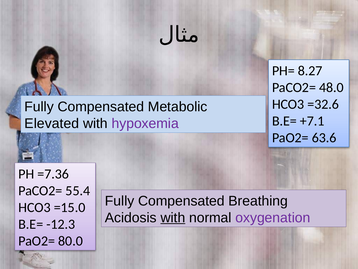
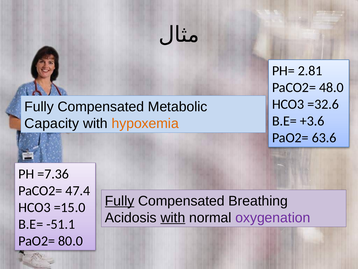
8.27: 8.27 -> 2.81
+7.1: +7.1 -> +3.6
Elevated: Elevated -> Capacity
hypoxemia colour: purple -> orange
55.4: 55.4 -> 47.4
Fully at (120, 201) underline: none -> present
-12.3: -12.3 -> -51.1
